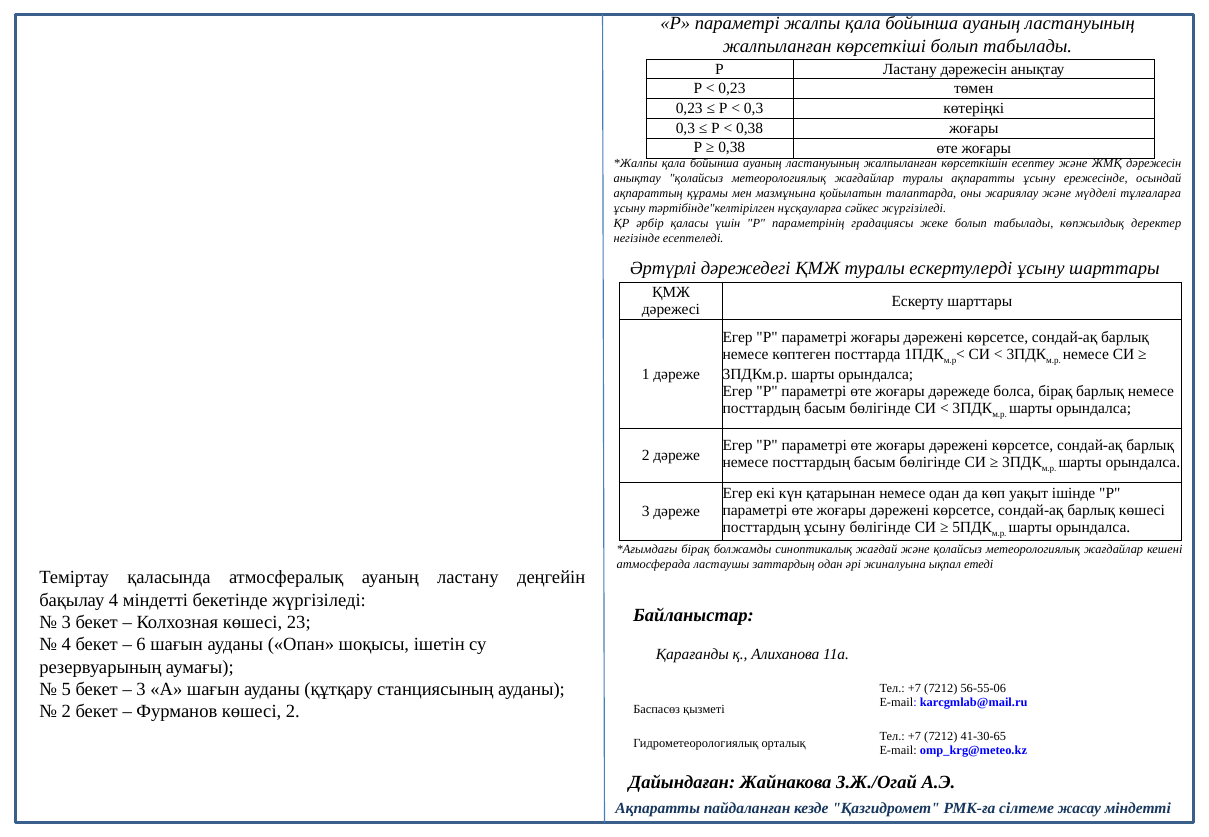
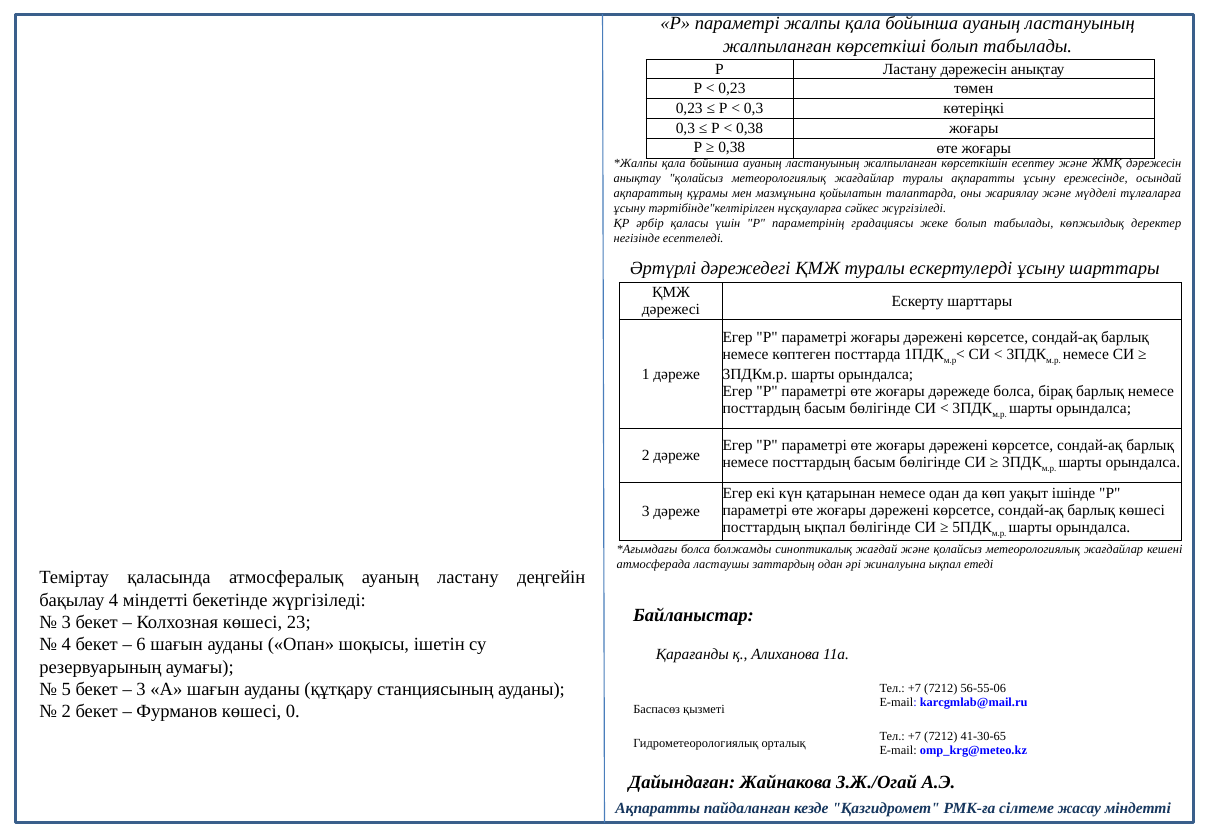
посттардың ұсыну: ұсыну -> ықпал
бірақ at (696, 549): бірақ -> болса
көшесі 2: 2 -> 0
